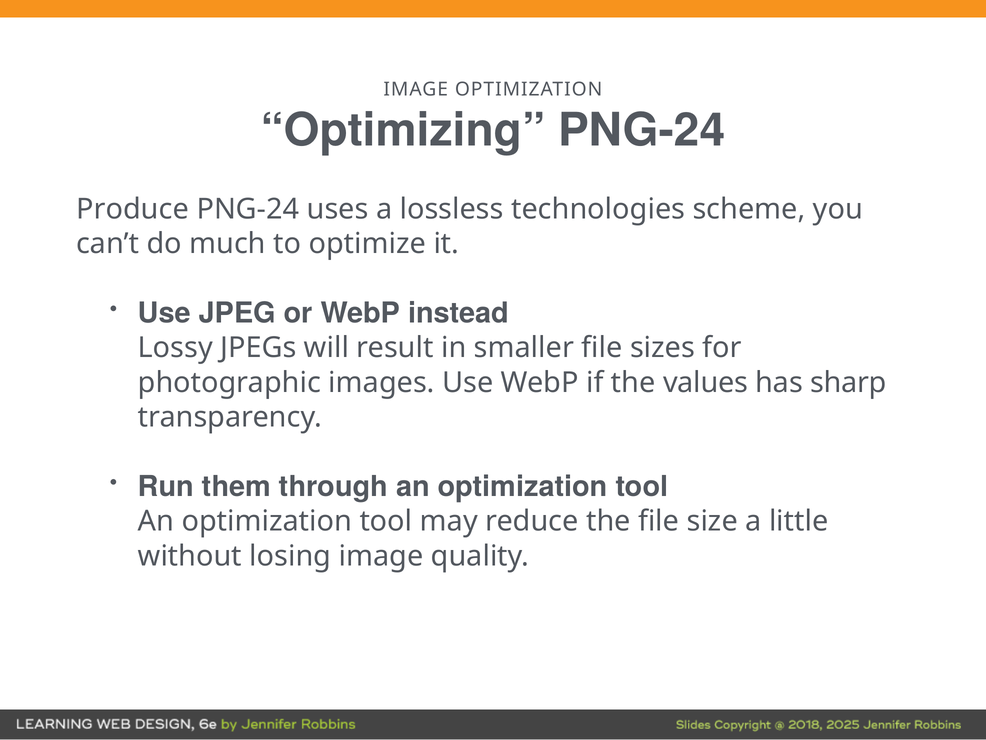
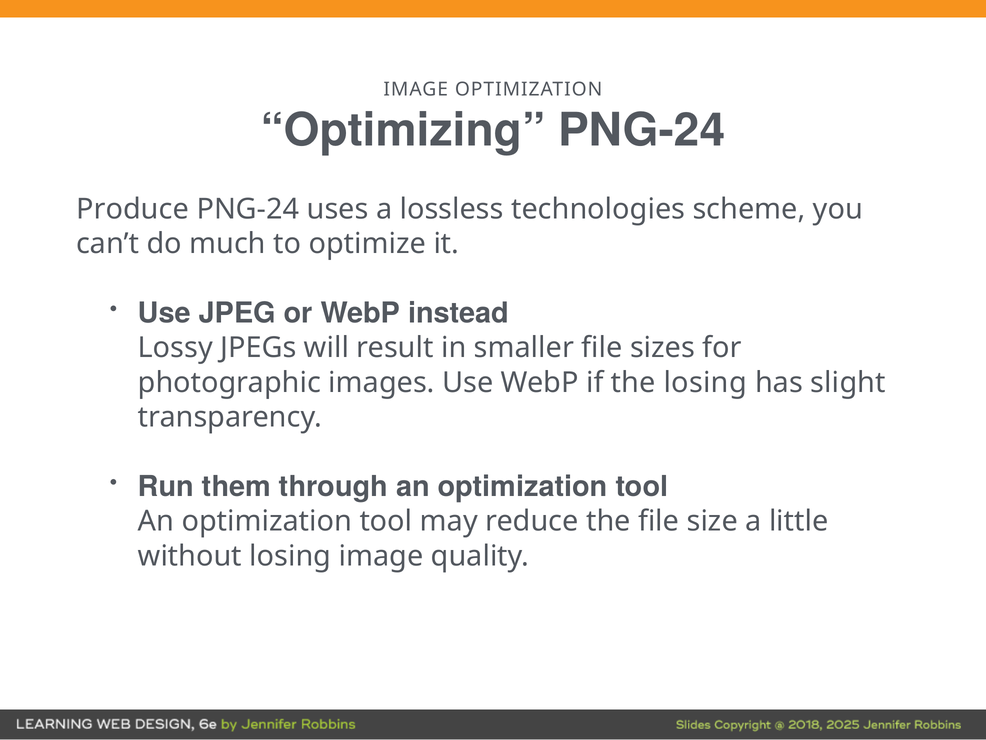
the values: values -> losing
sharp: sharp -> slight
